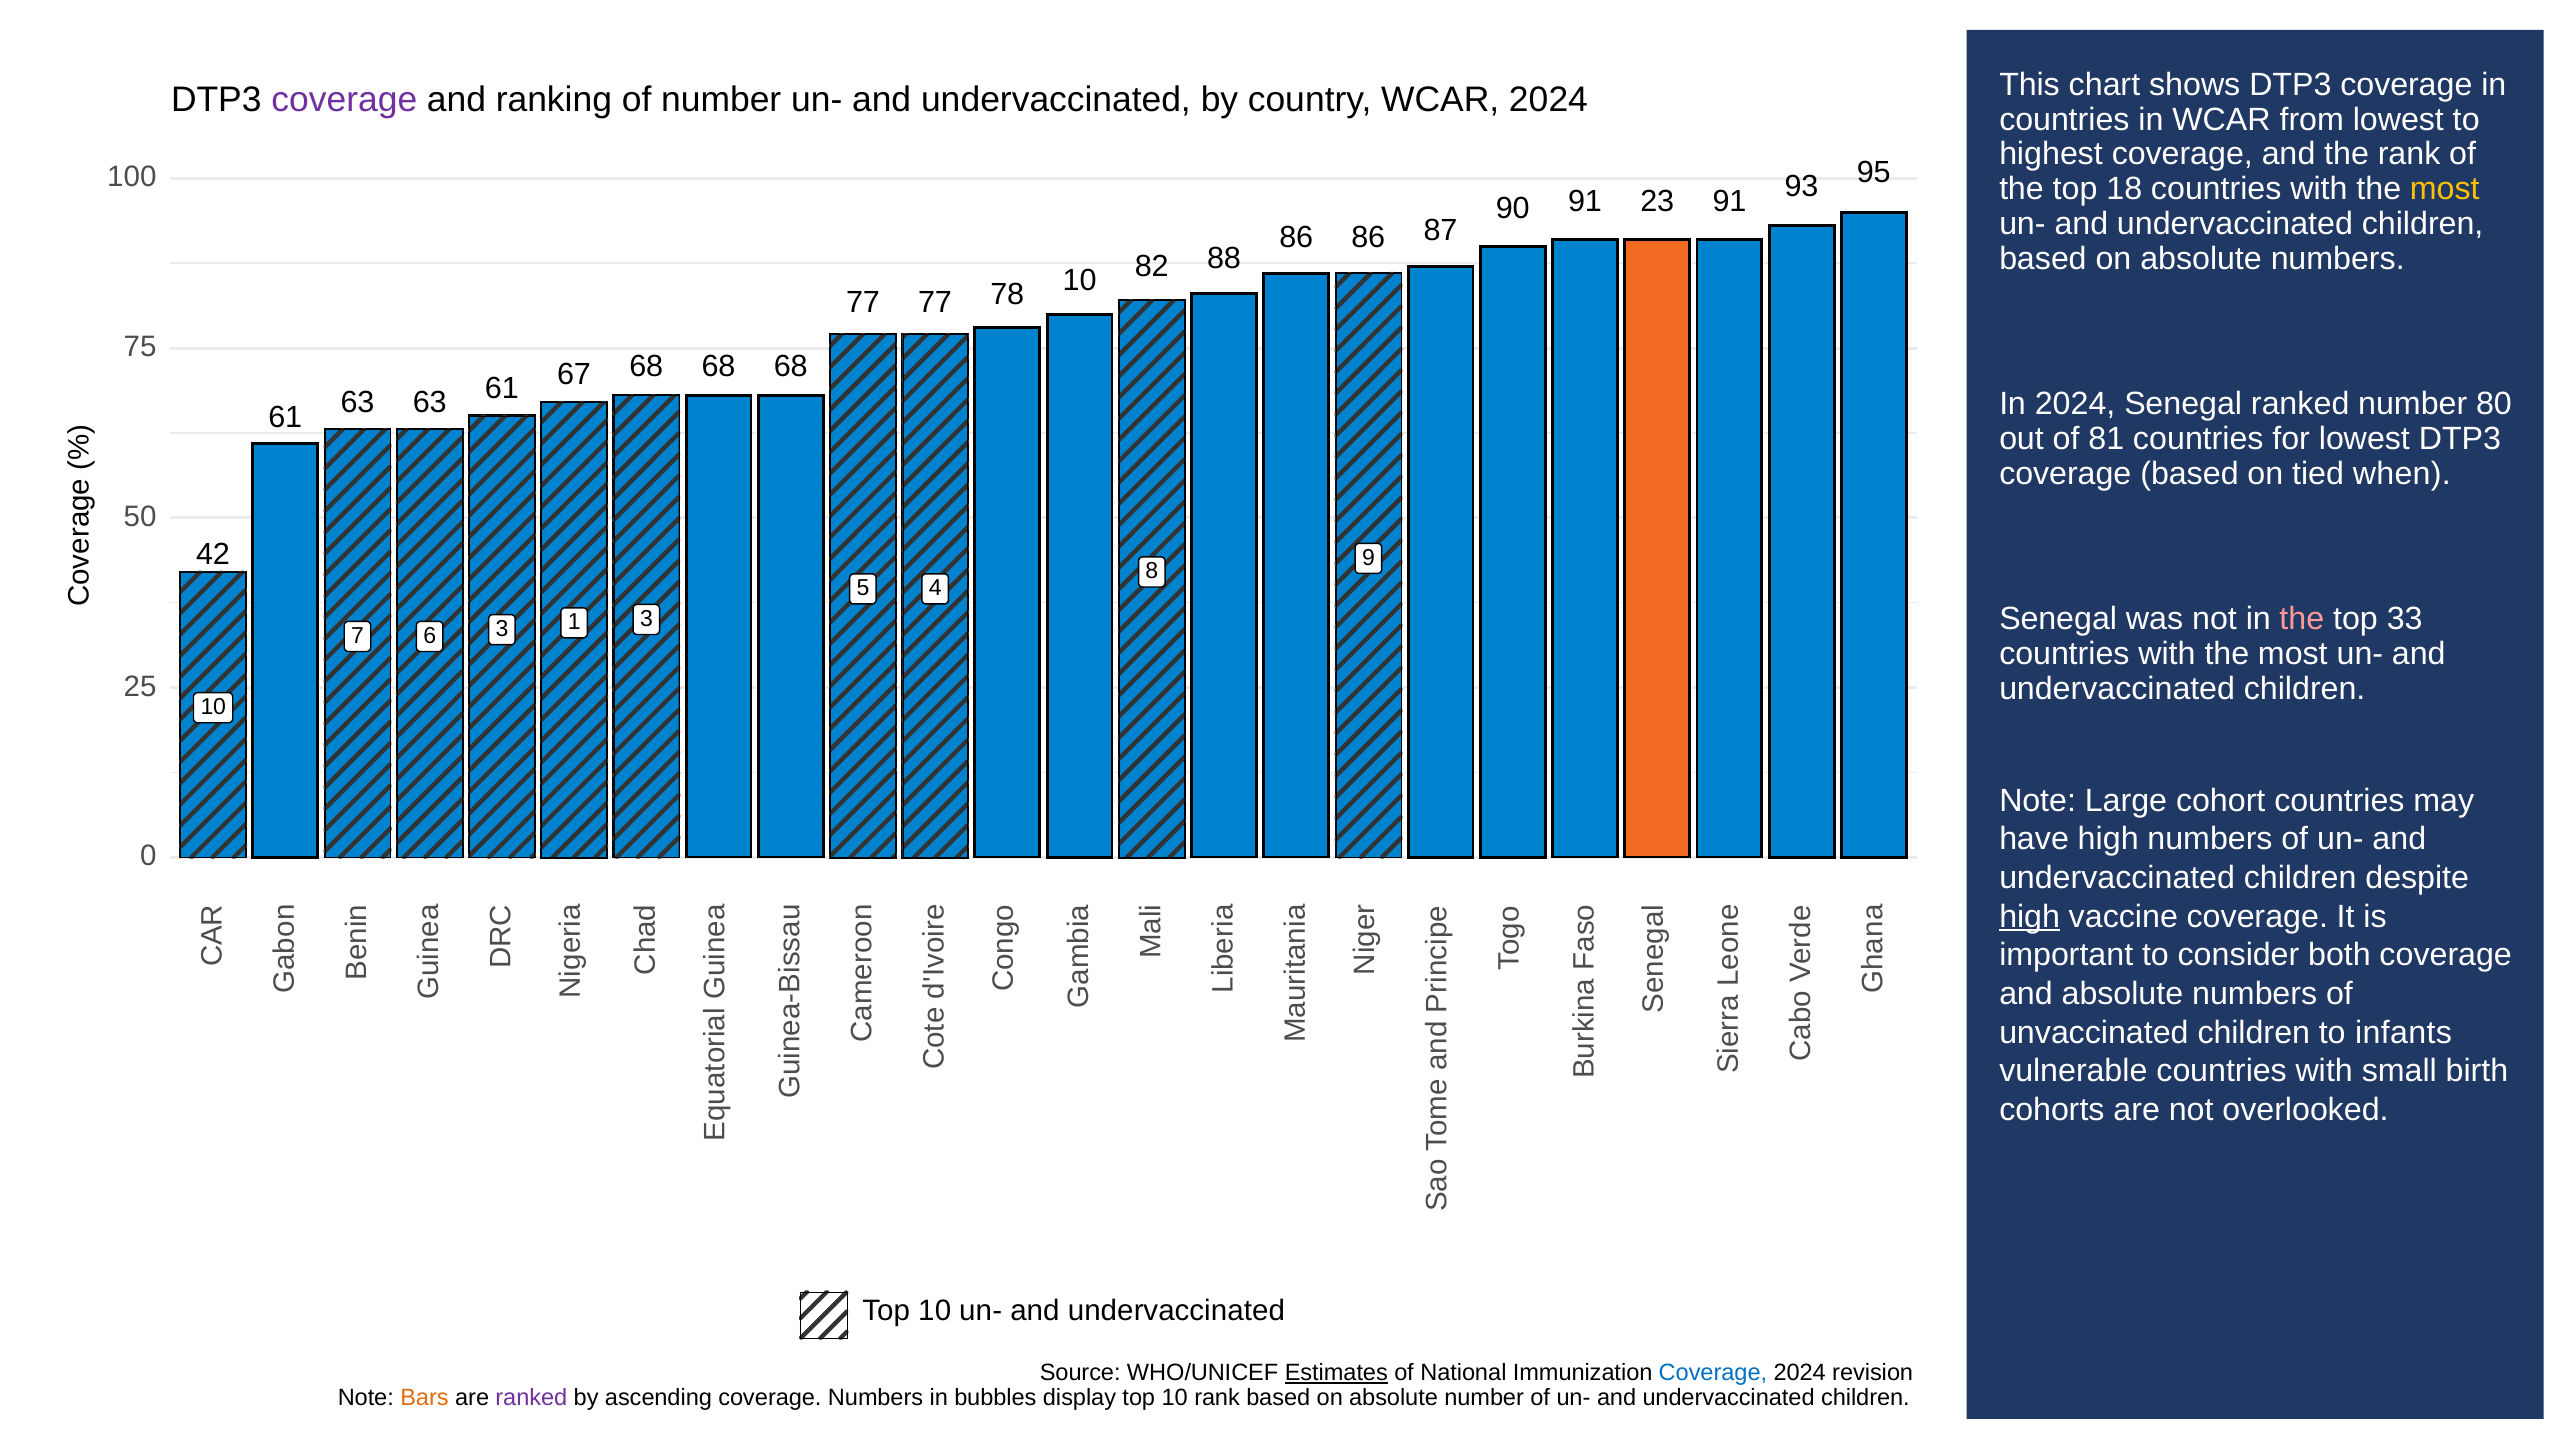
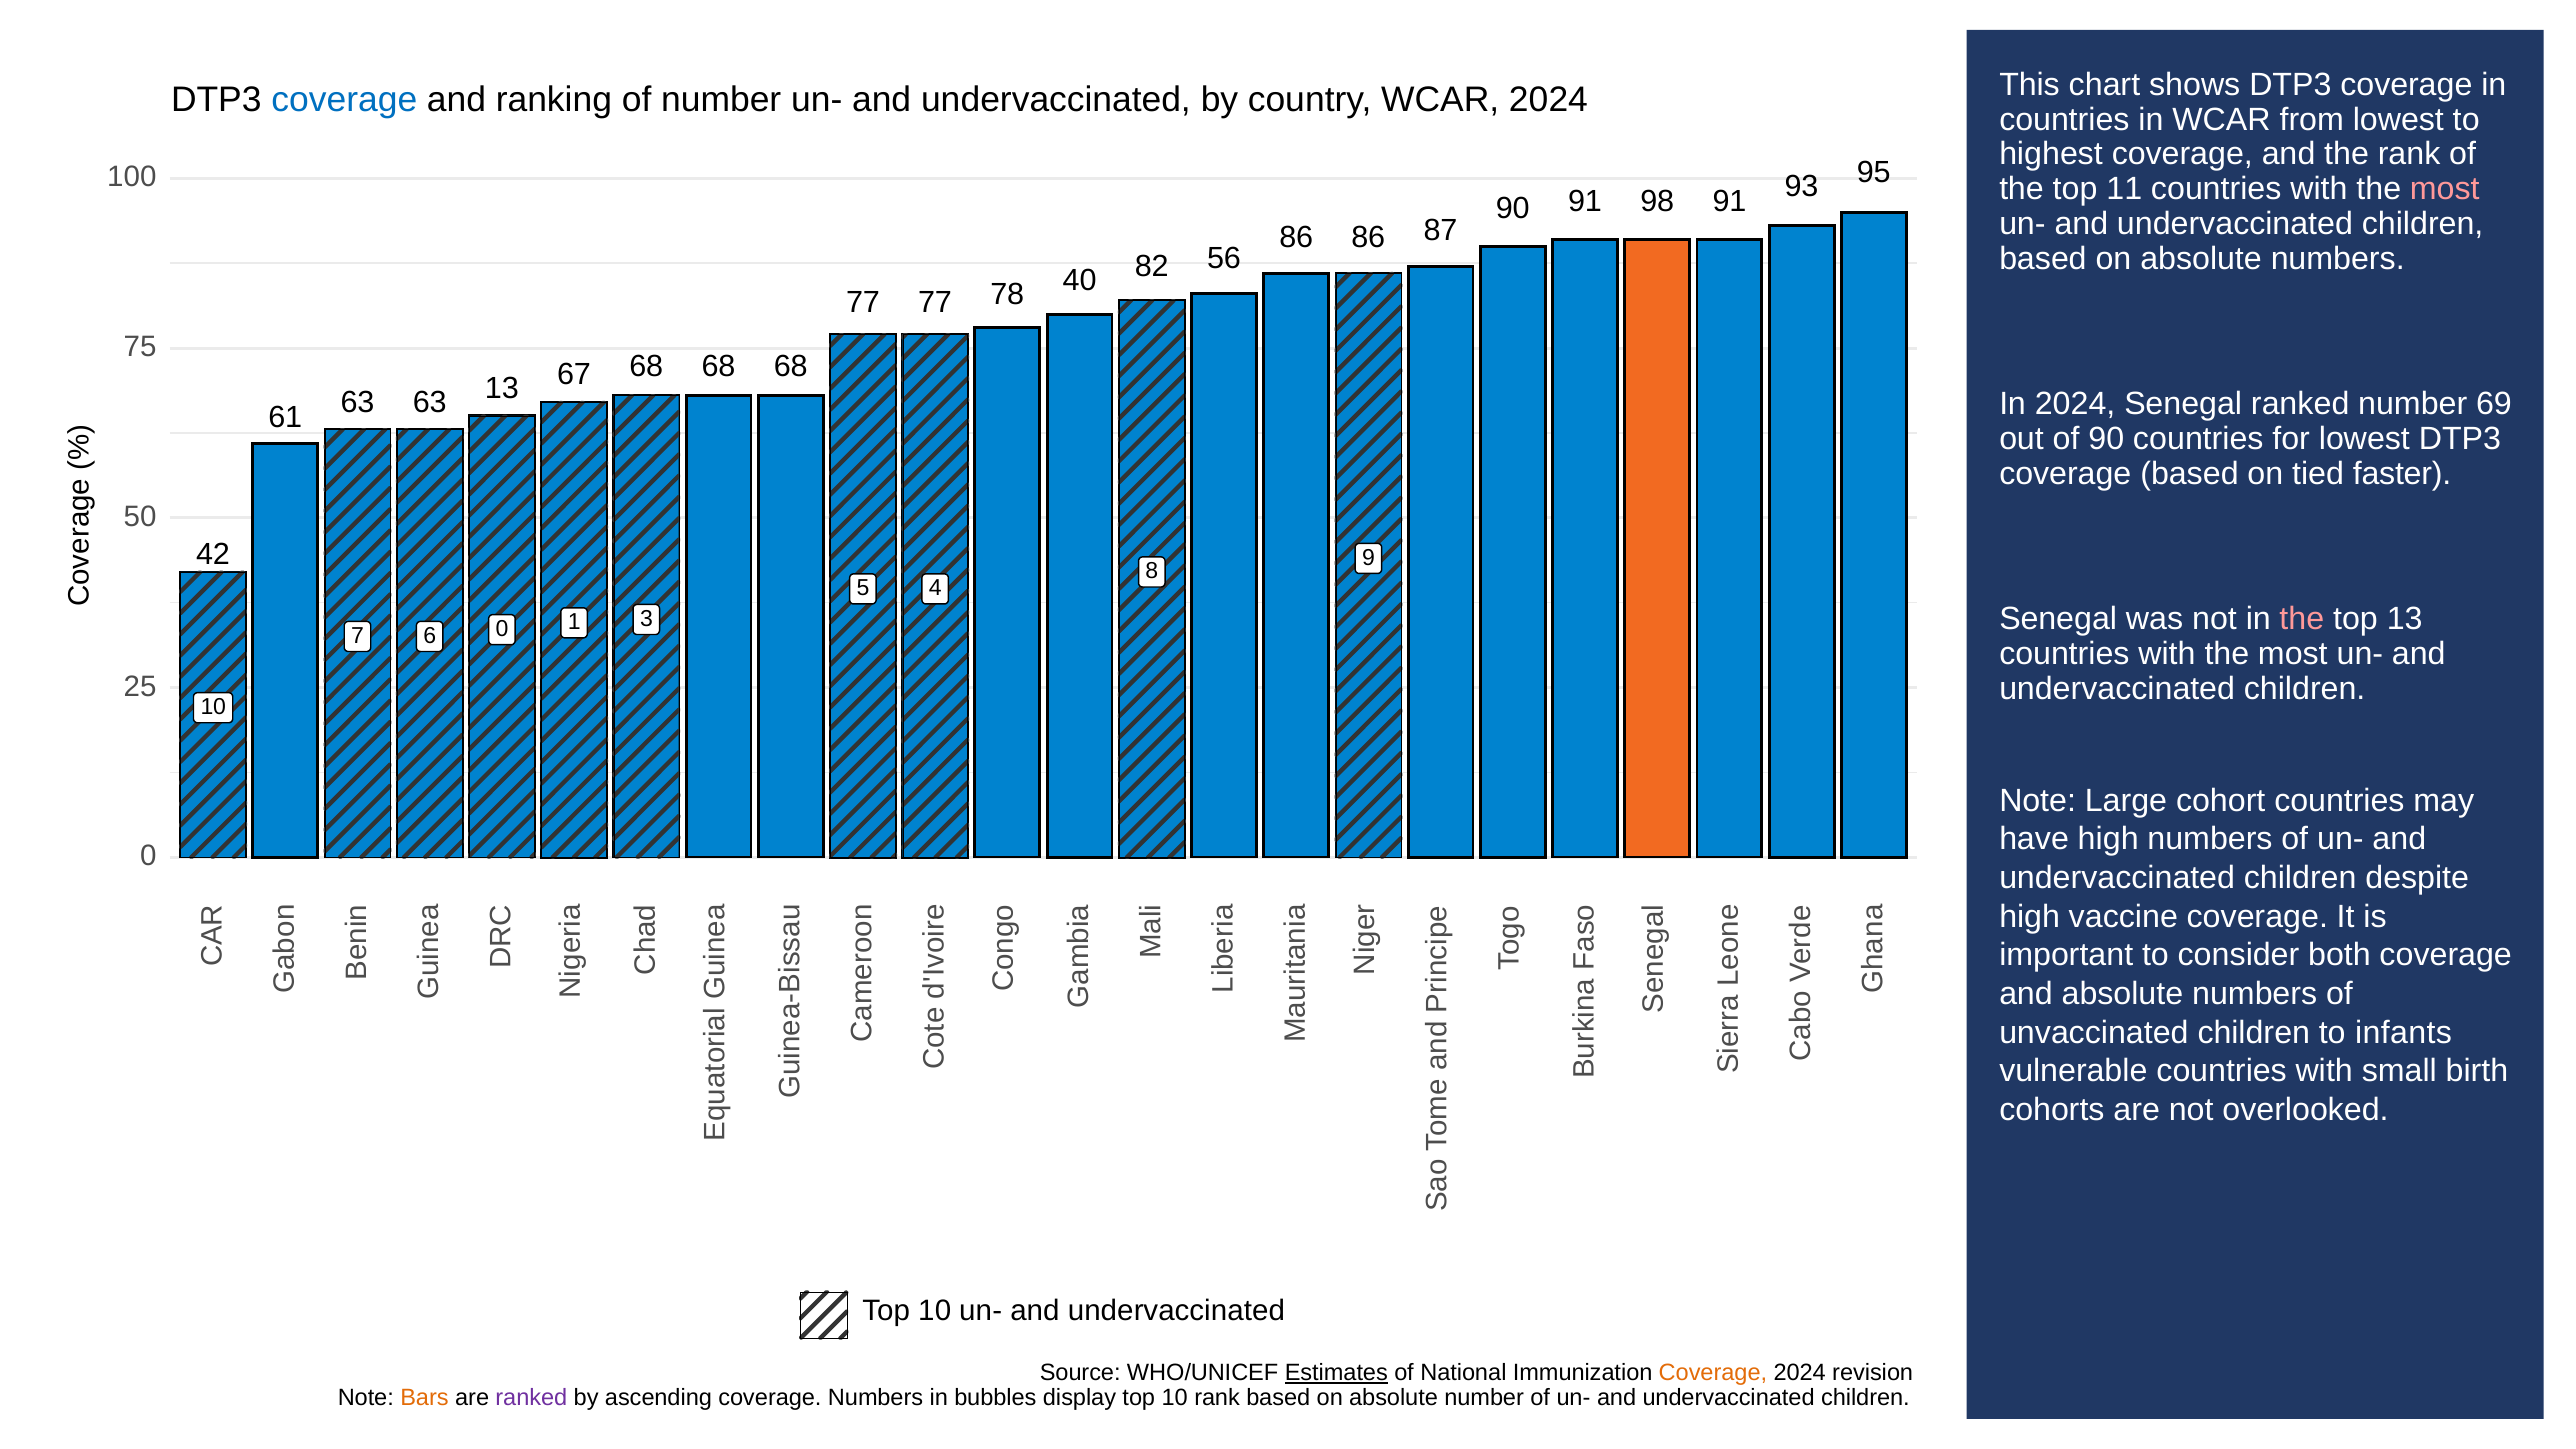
coverage at (344, 100) colour: purple -> blue
18: 18 -> 11
most at (2445, 189) colour: yellow -> pink
23: 23 -> 98
78 10: 10 -> 40
88: 88 -> 56
63 61: 61 -> 13
80: 80 -> 69
of 81: 81 -> 90
when: when -> faster
top 33: 33 -> 13
7 3: 3 -> 0
high at (2030, 917) underline: present -> none
Coverage at (1713, 1373) colour: blue -> orange
